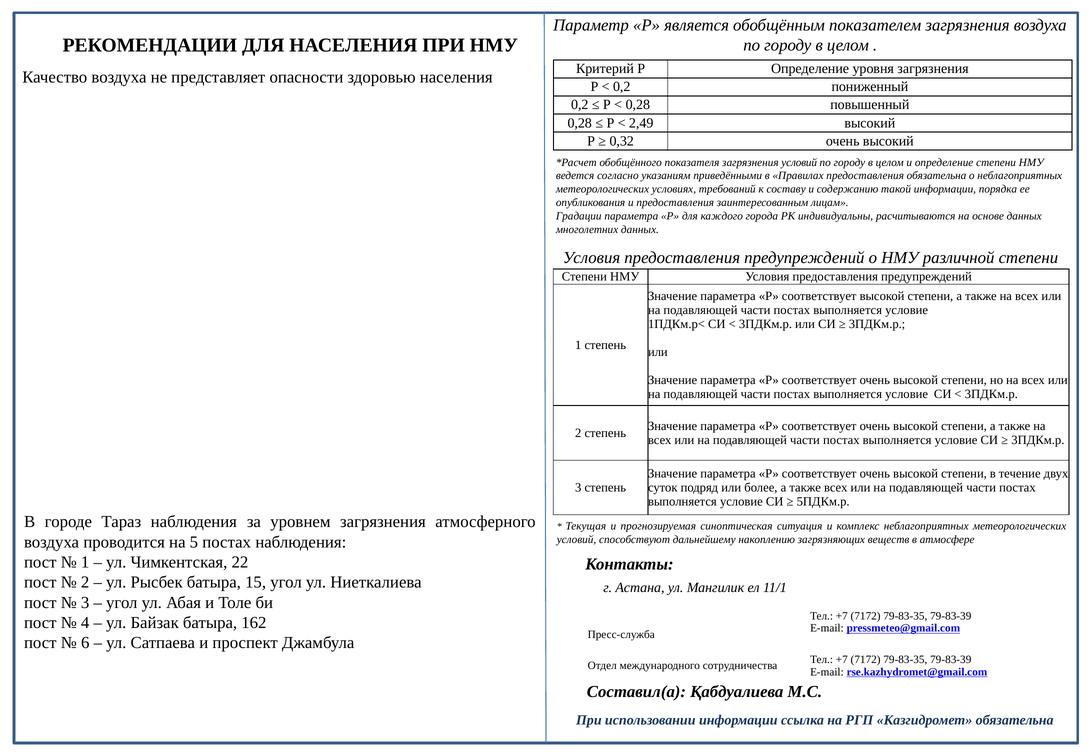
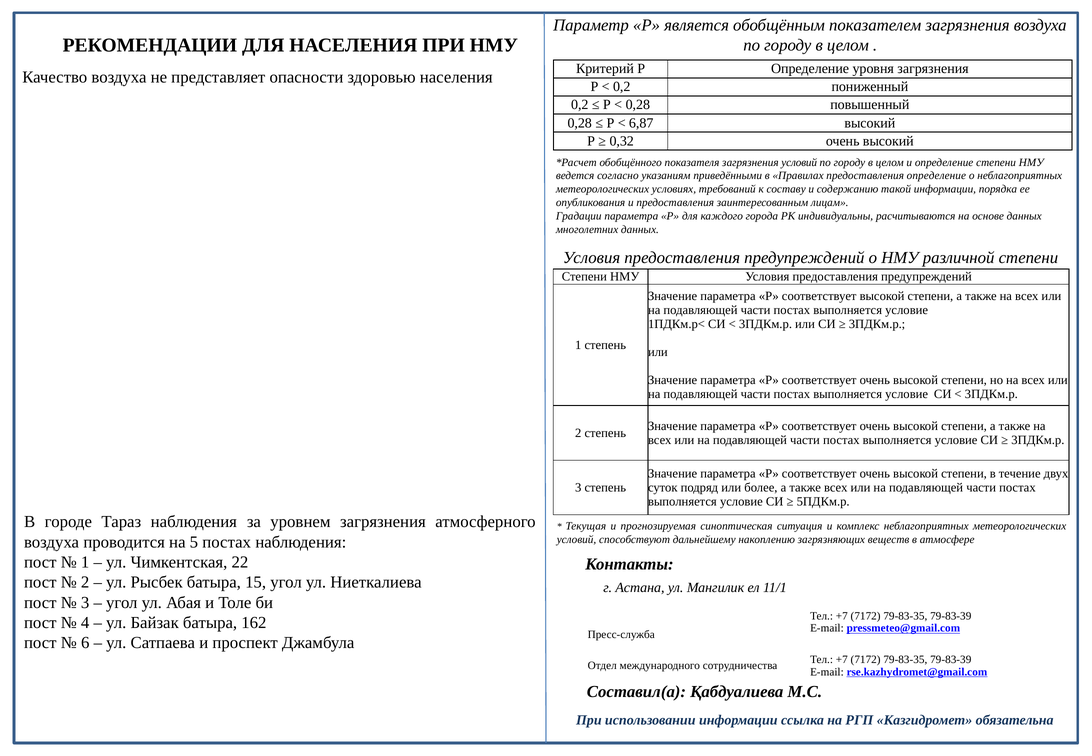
2,49: 2,49 -> 6,87
предоставления обязательна: обязательна -> определение
